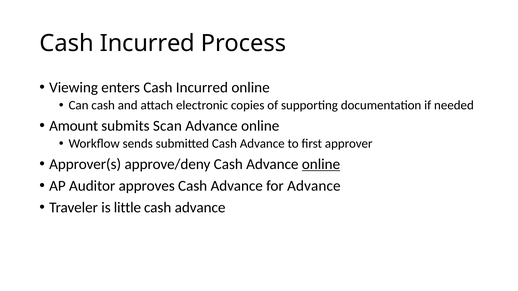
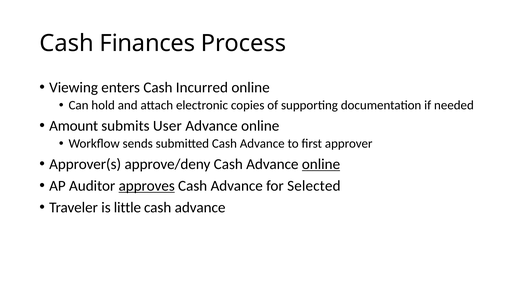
Incurred at (147, 44): Incurred -> Finances
Can cash: cash -> hold
Scan: Scan -> User
approves underline: none -> present
for Advance: Advance -> Selected
